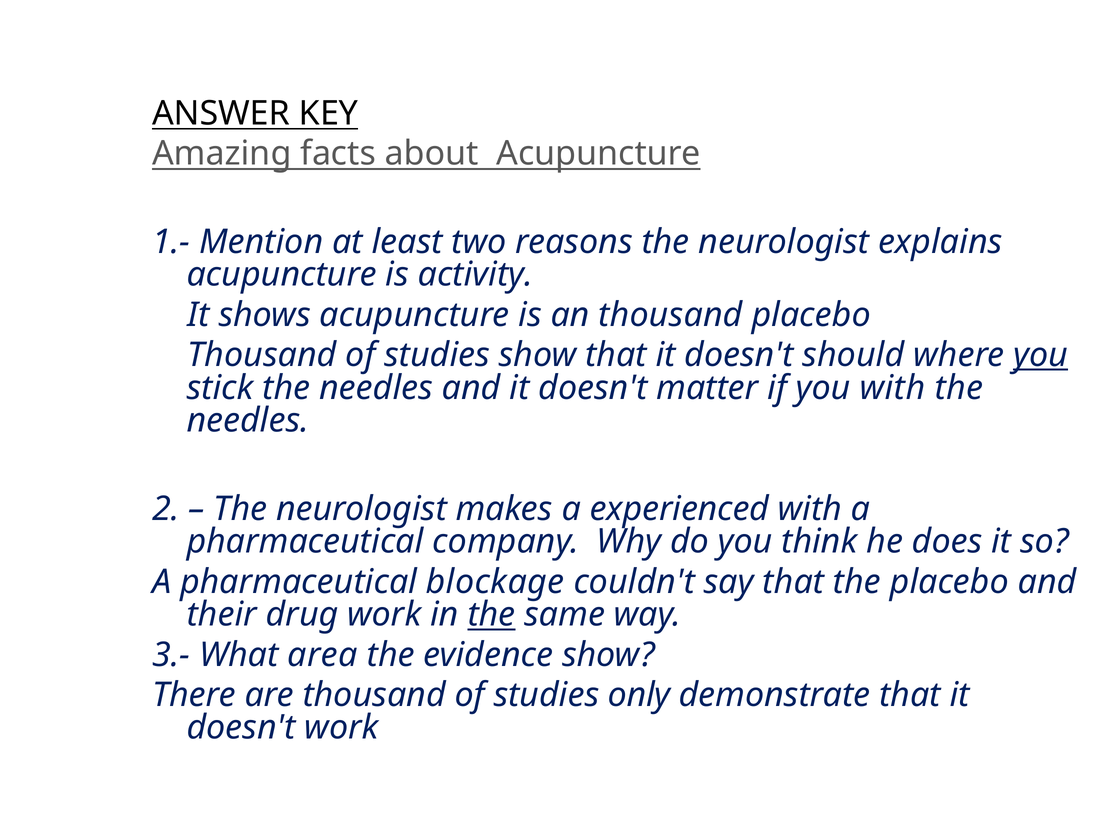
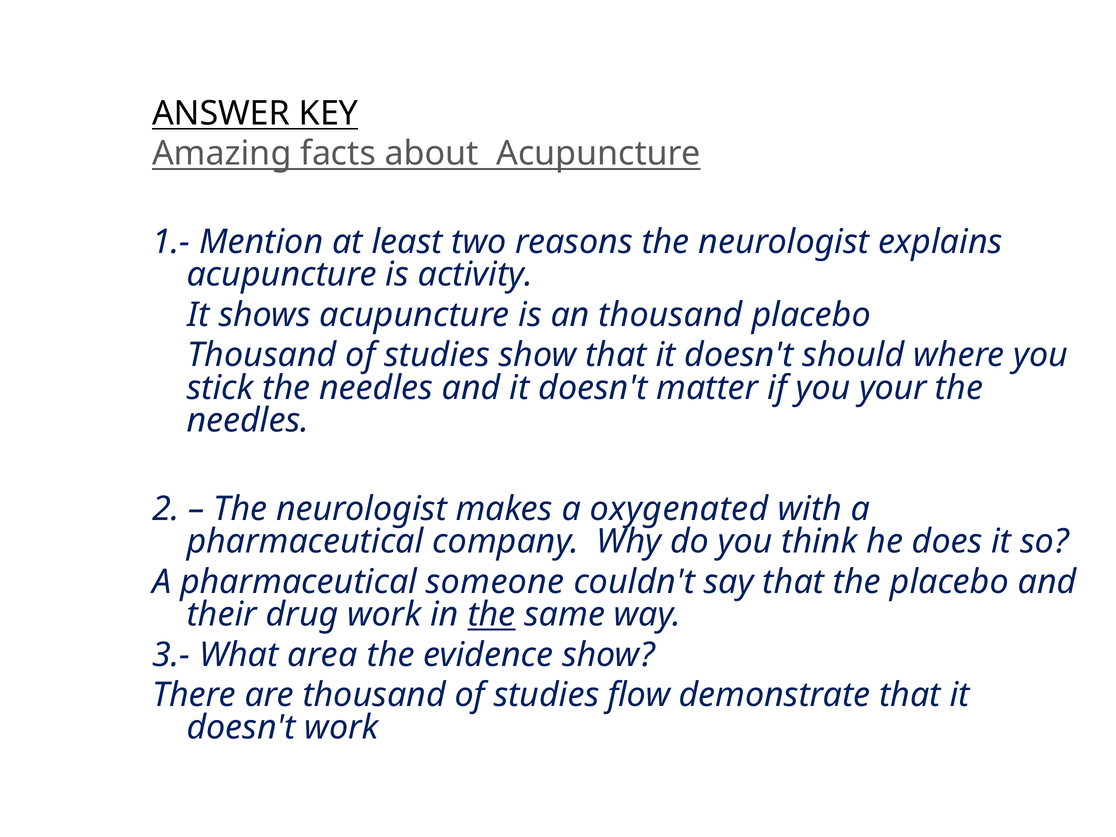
you at (1041, 355) underline: present -> none
you with: with -> your
experienced: experienced -> oxygenated
blockage: blockage -> someone
only: only -> flow
